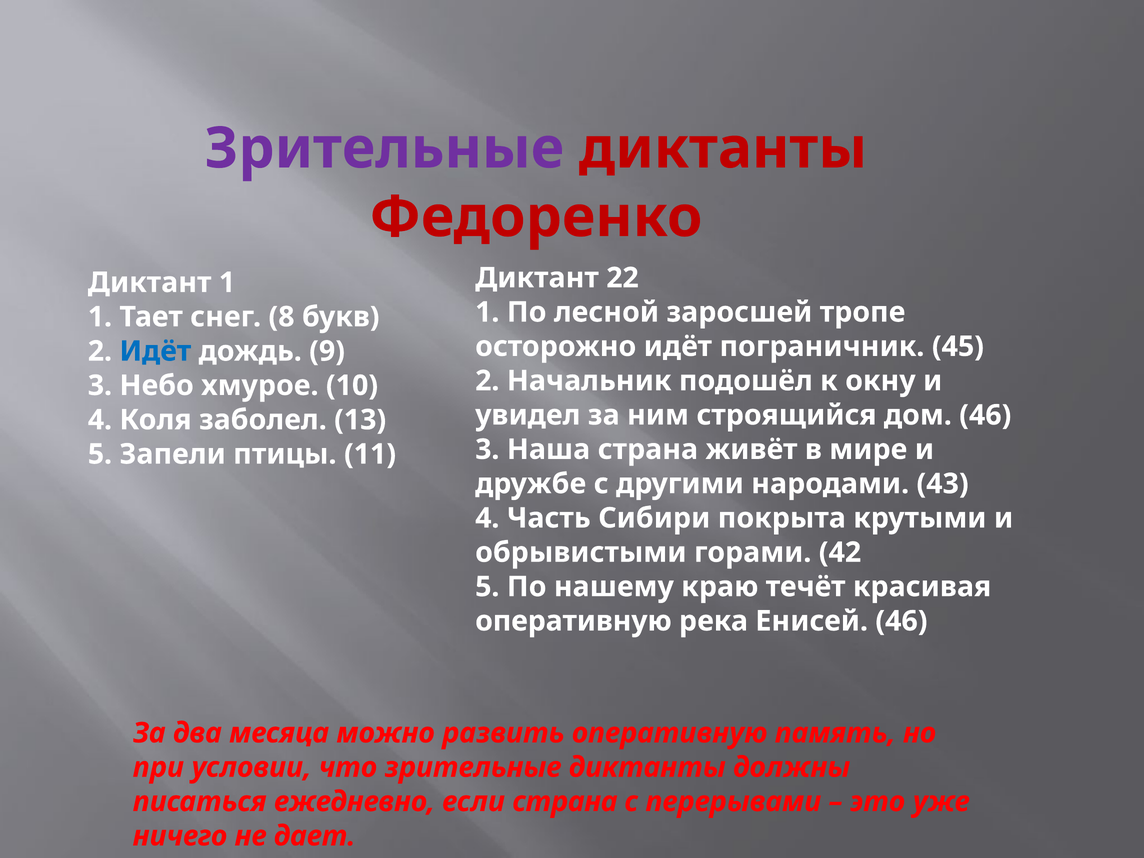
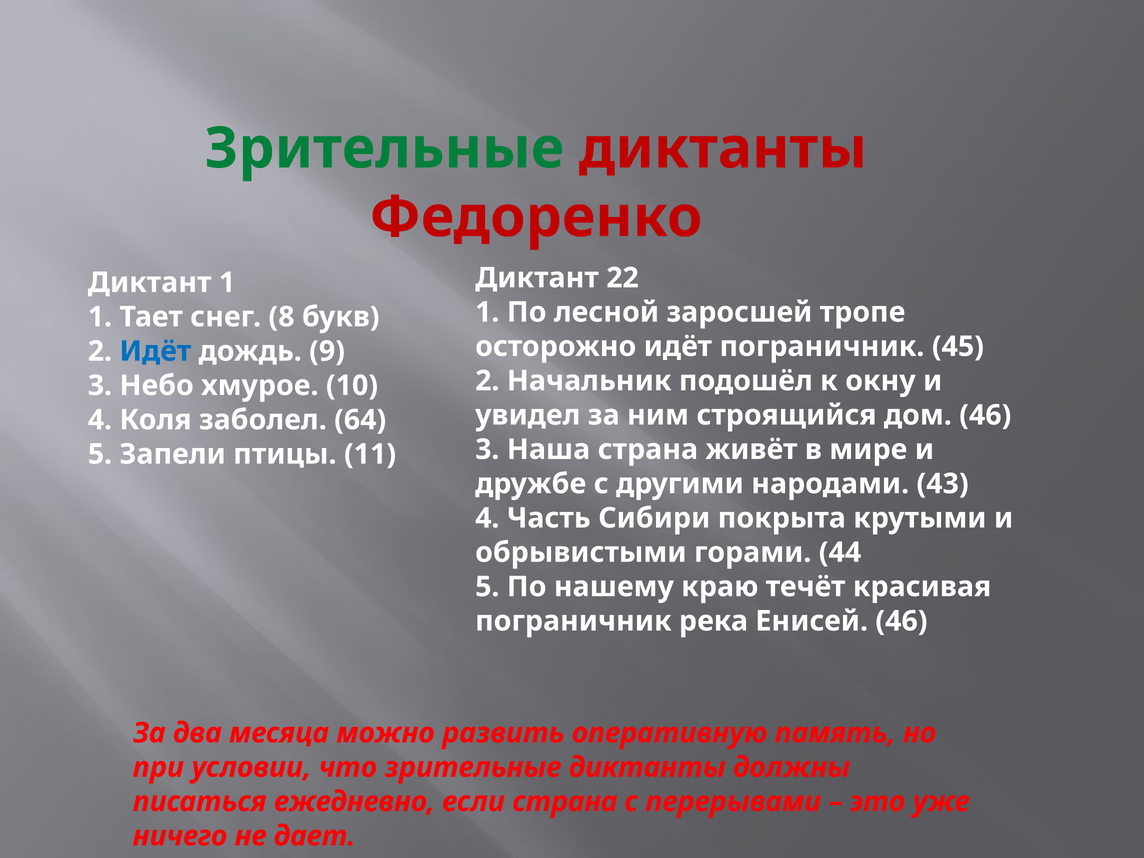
Зрительные at (384, 149) colour: purple -> green
13: 13 -> 64
42: 42 -> 44
оперативную at (573, 621): оперативную -> пограничник
